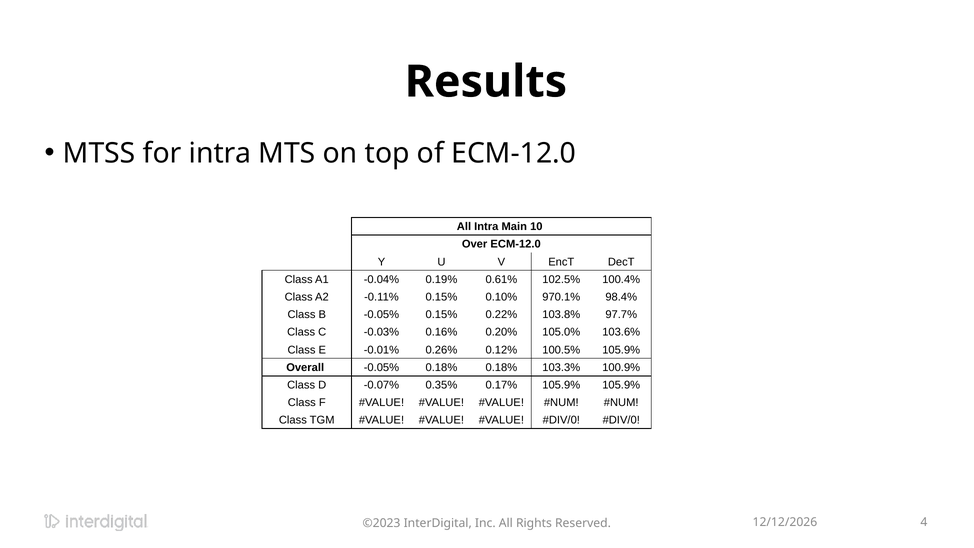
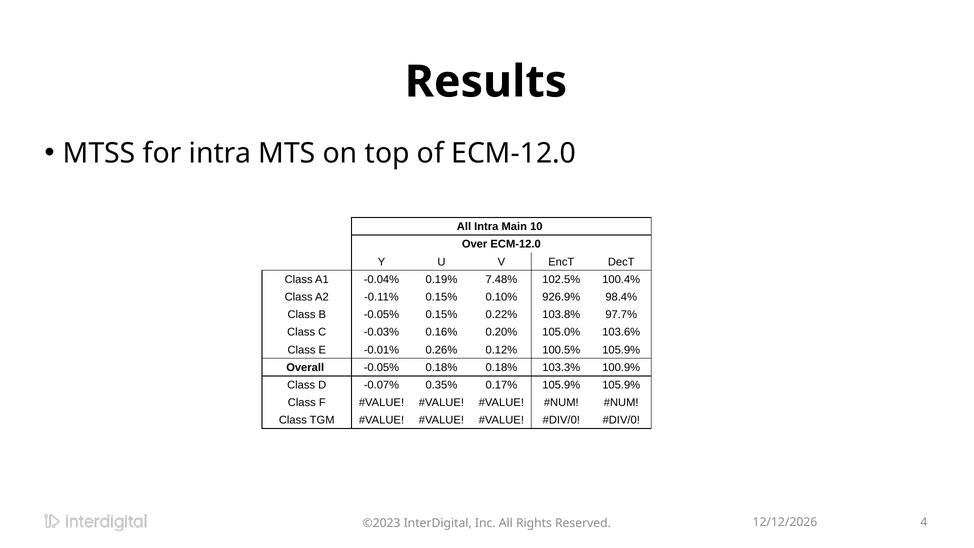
0.61%: 0.61% -> 7.48%
970.1%: 970.1% -> 926.9%
